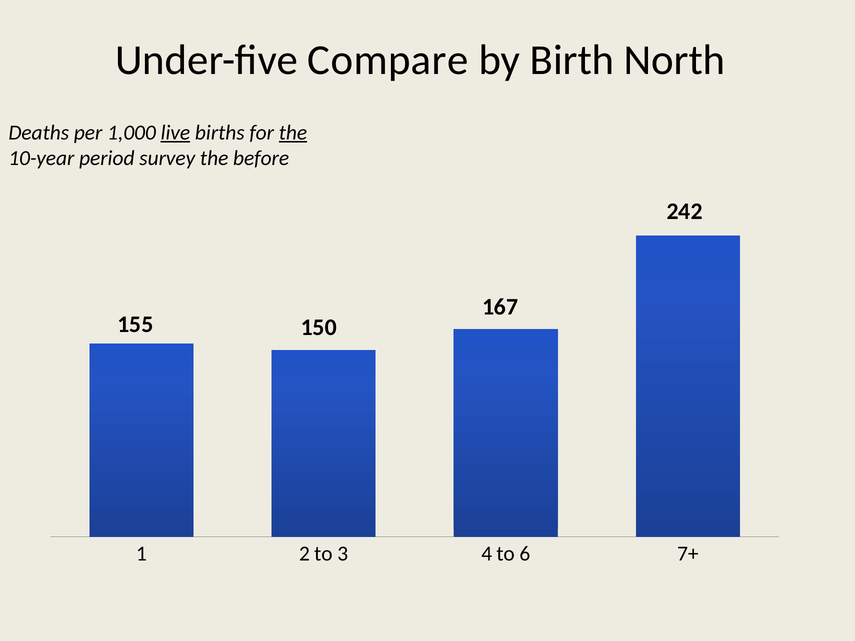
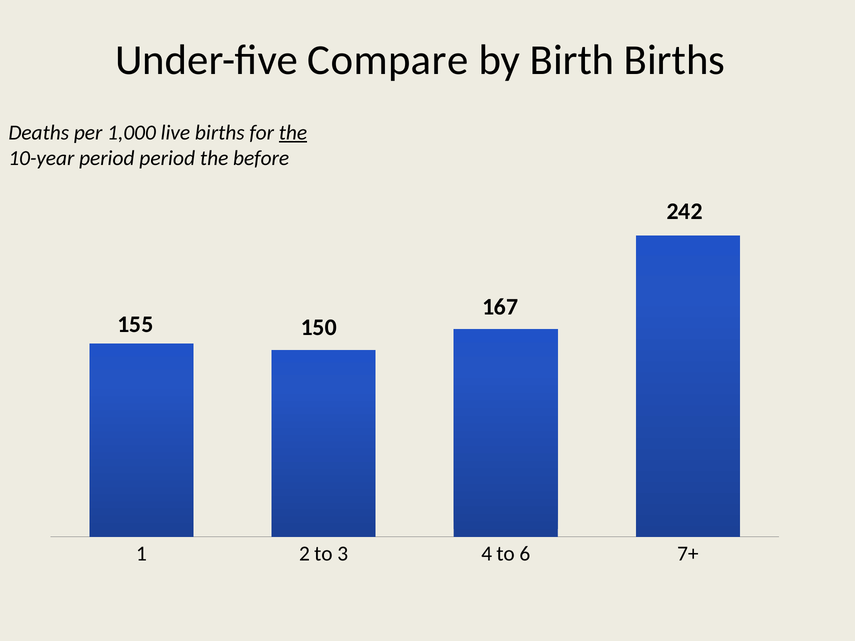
Birth North: North -> Births
live underline: present -> none
period survey: survey -> period
